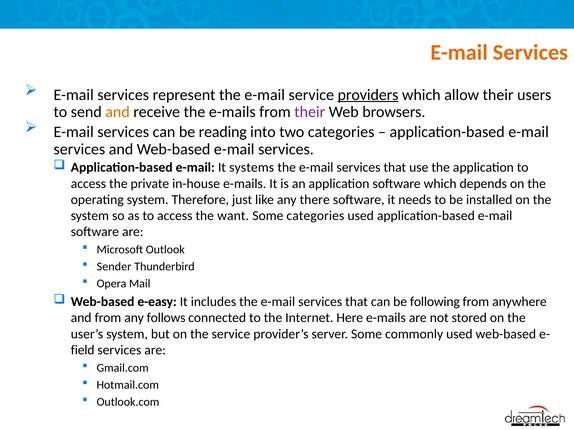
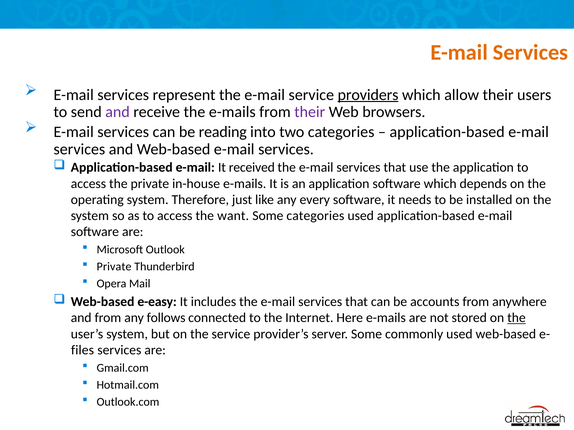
and at (118, 112) colour: orange -> purple
systems: systems -> received
there: there -> every
Sender at (114, 267): Sender -> Private
following: following -> accounts
the at (516, 318) underline: none -> present
field: field -> files
